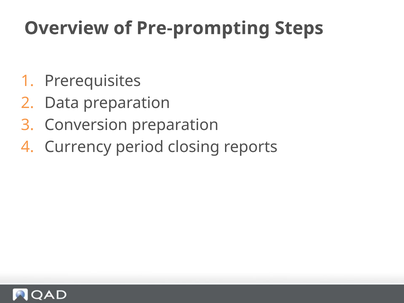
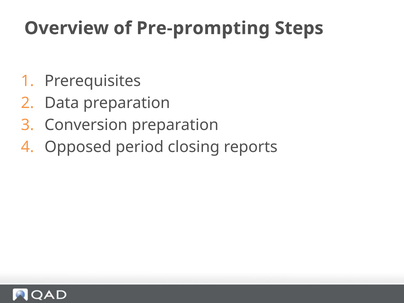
Currency: Currency -> Opposed
